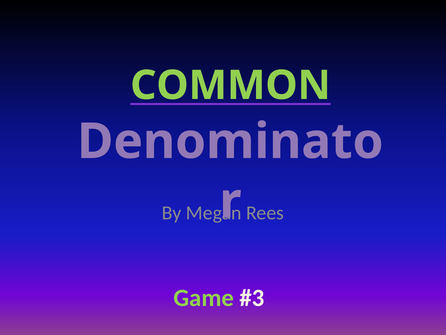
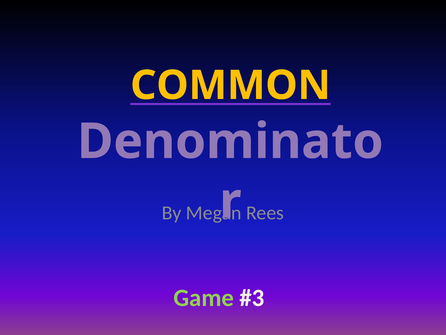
COMMON colour: light green -> yellow
